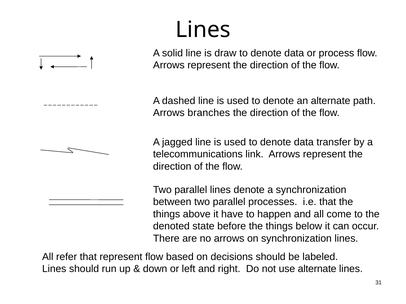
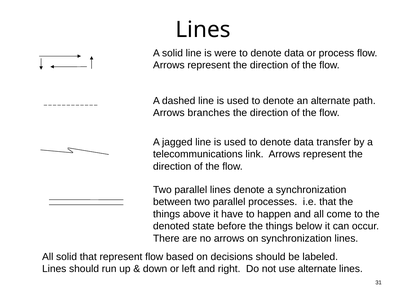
draw: draw -> were
All refer: refer -> solid
